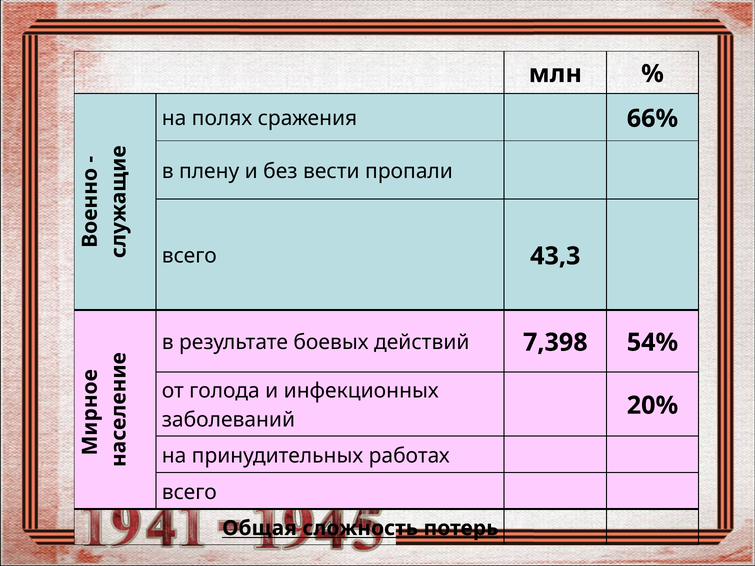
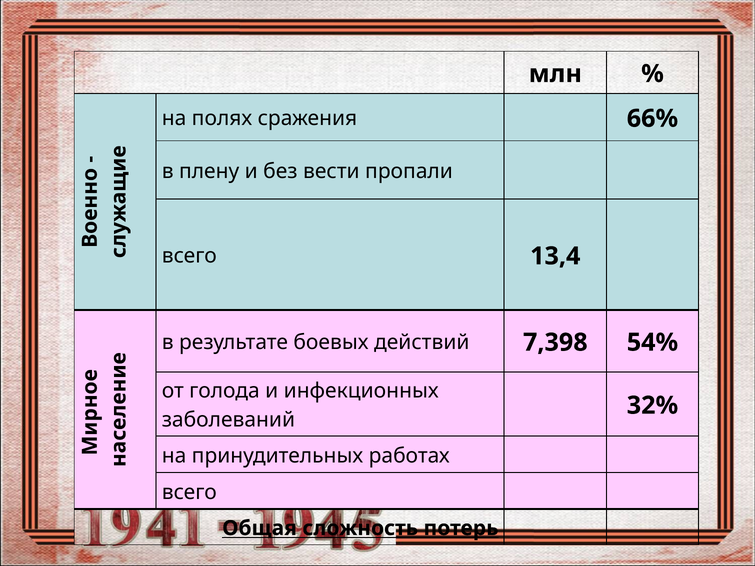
43,3: 43,3 -> 13,4
20%: 20% -> 32%
